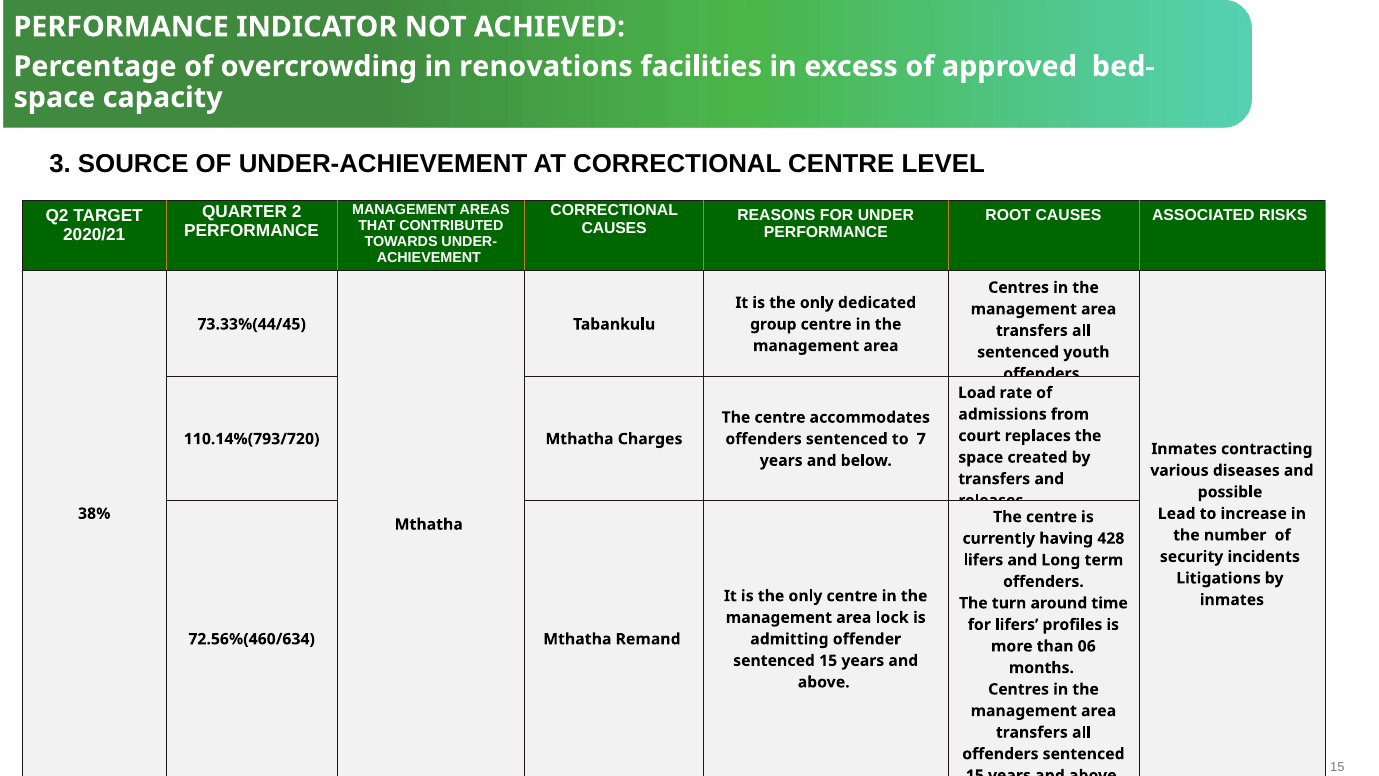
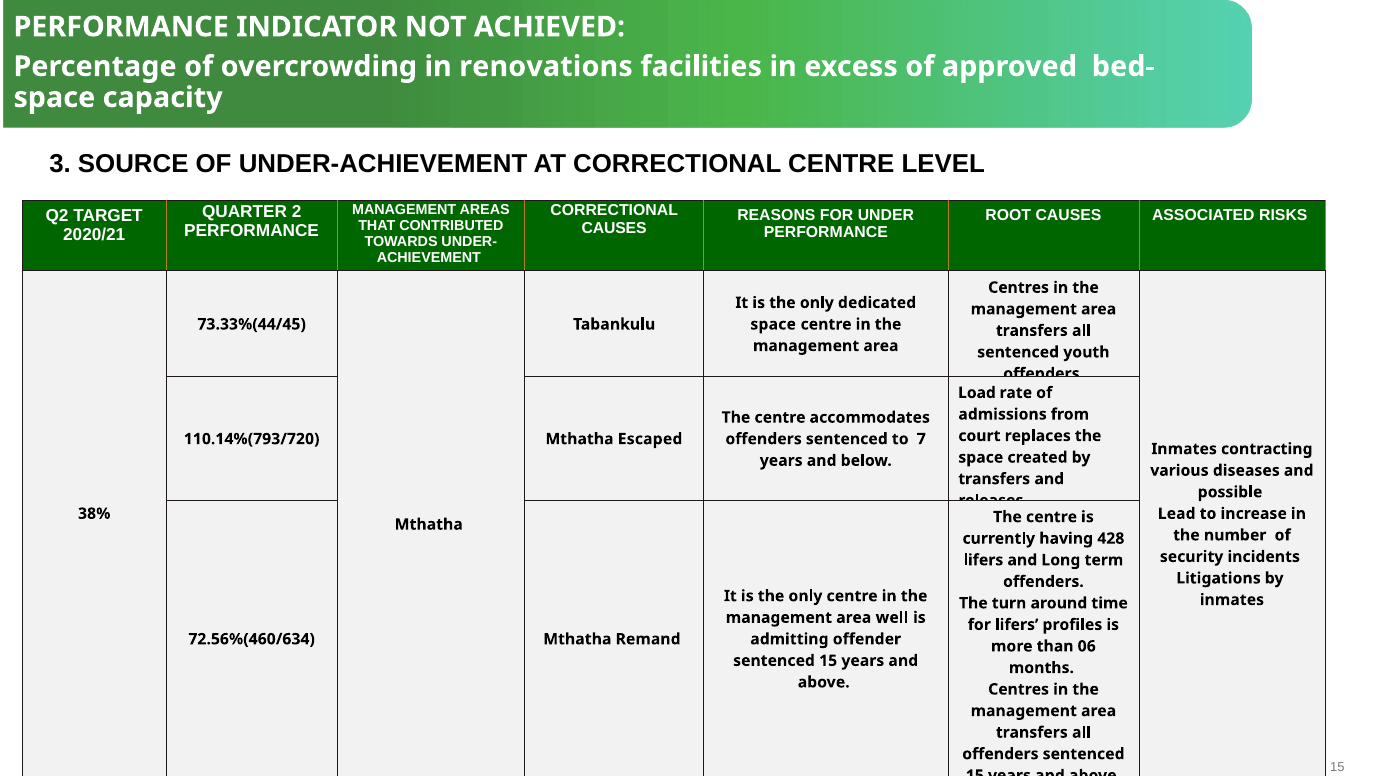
group at (773, 324): group -> space
Charges: Charges -> Escaped
lock: lock -> well
